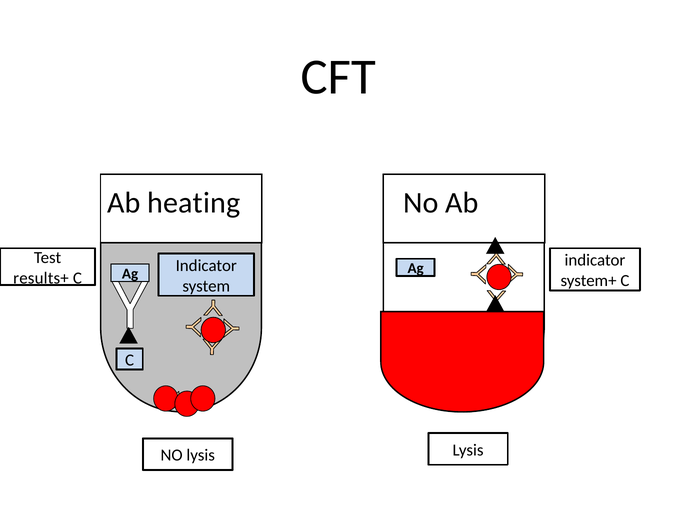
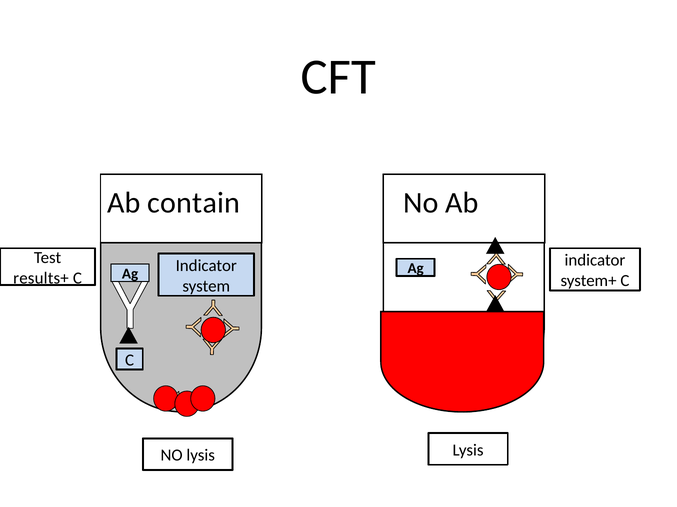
heating: heating -> contain
